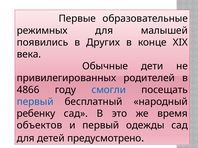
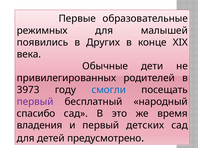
4866: 4866 -> 3973
первый at (35, 102) colour: blue -> purple
ребенку: ребенку -> спасибо
объектов: объектов -> владения
одежды: одежды -> детских
